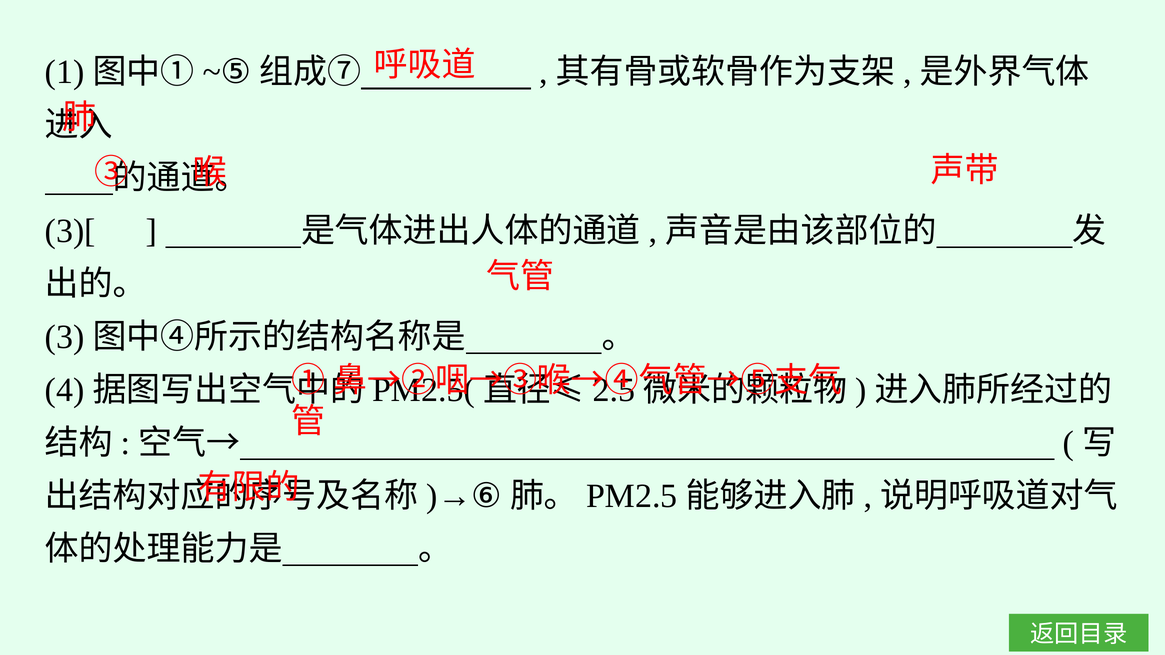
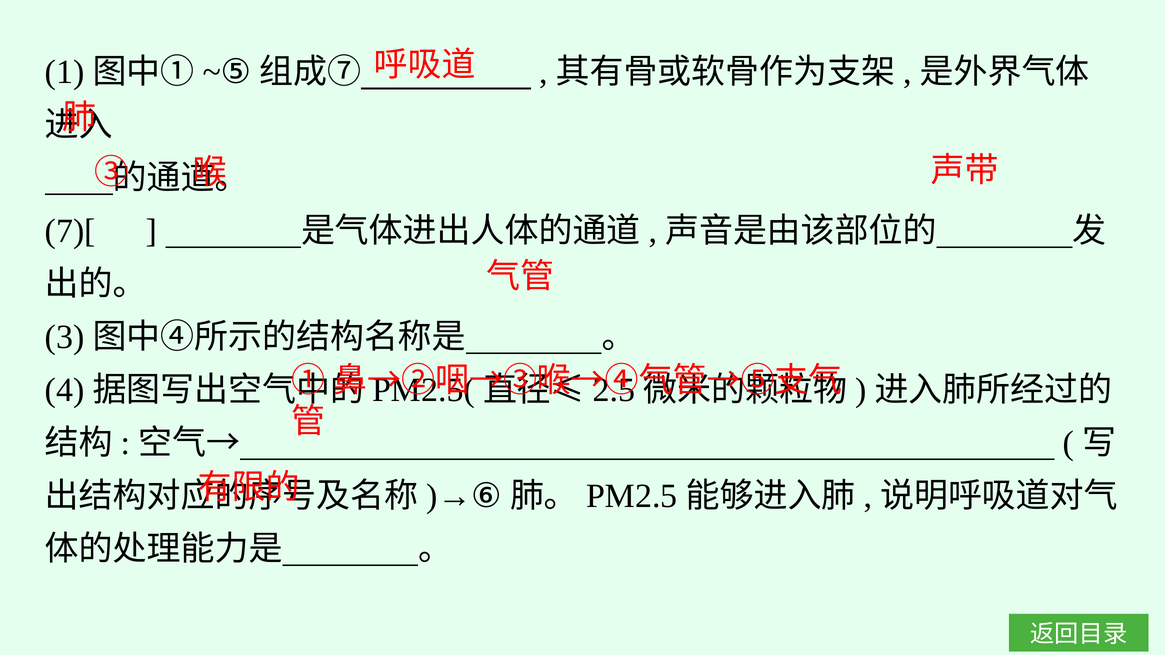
3)[: 3)[ -> 7)[
